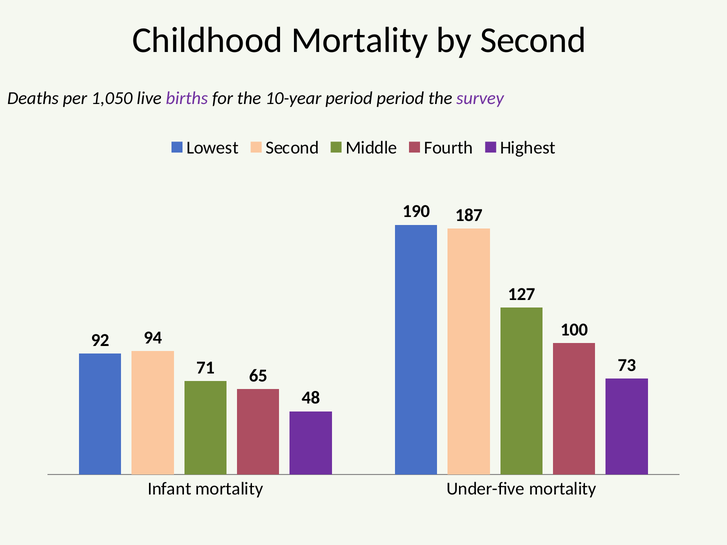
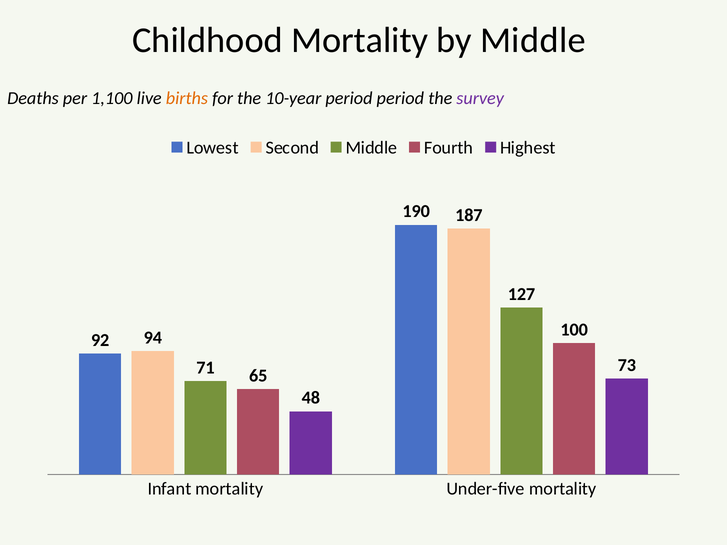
by Second: Second -> Middle
1,050: 1,050 -> 1,100
births colour: purple -> orange
